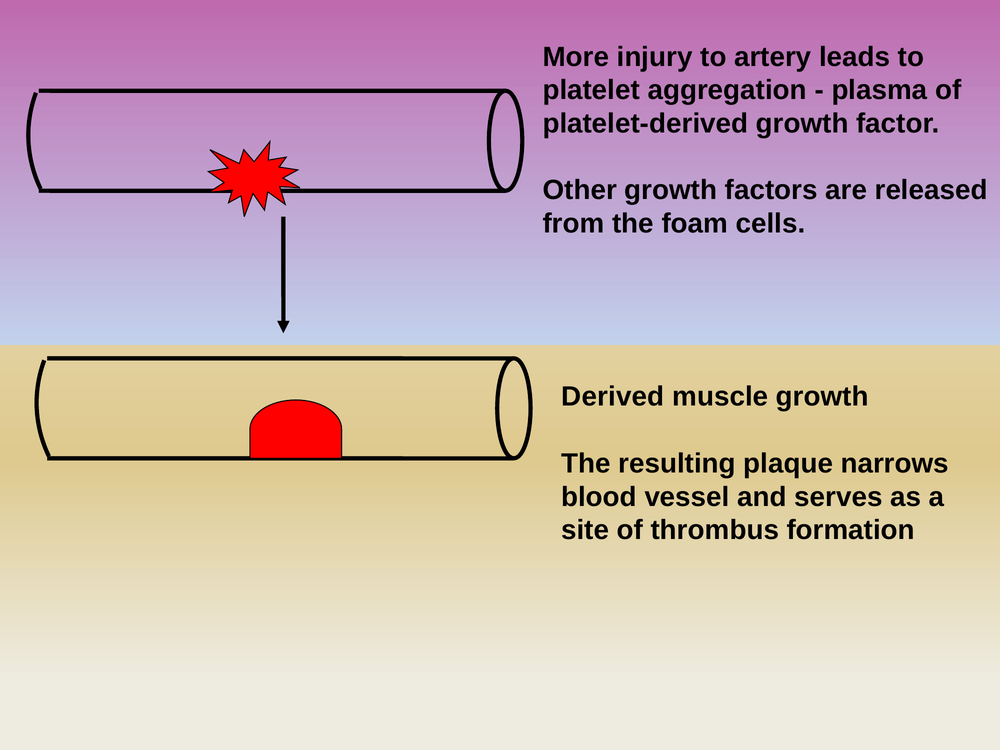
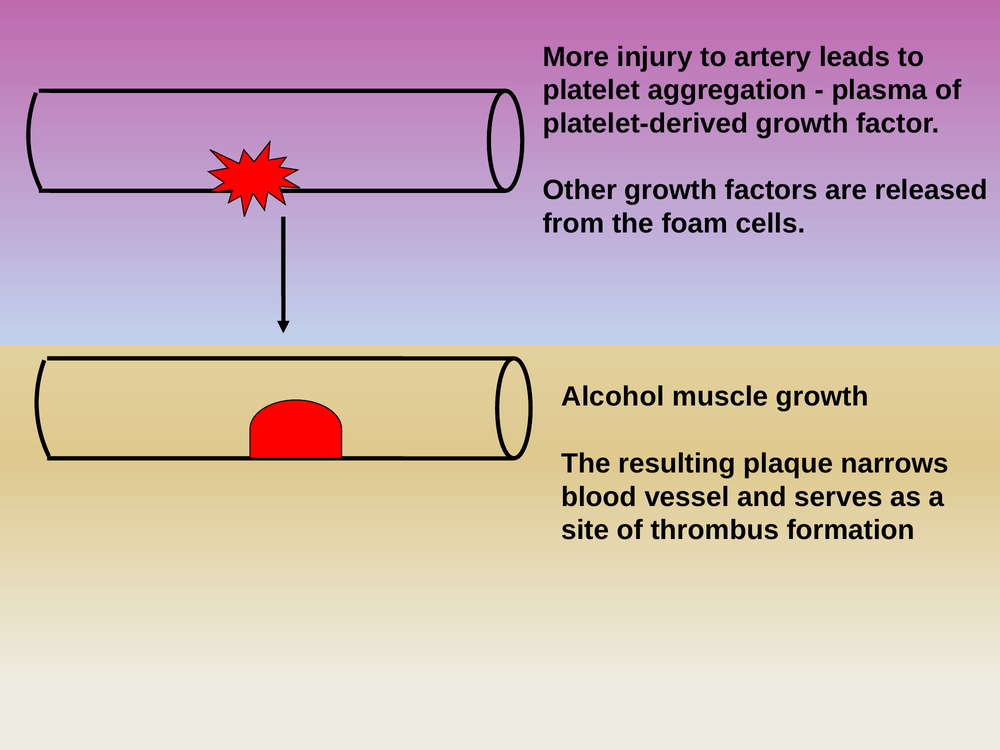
Derived: Derived -> Alcohol
